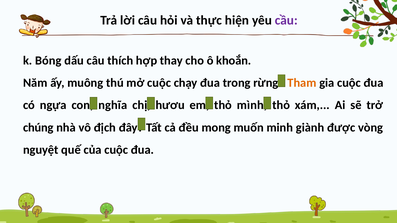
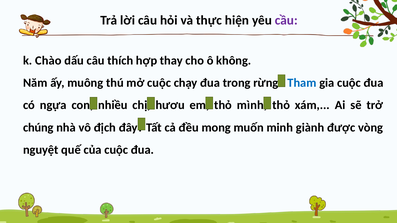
Bóng: Bóng -> Chào
khoắn: khoắn -> không
Tham colour: orange -> blue
nghĩa: nghĩa -> nhiều
